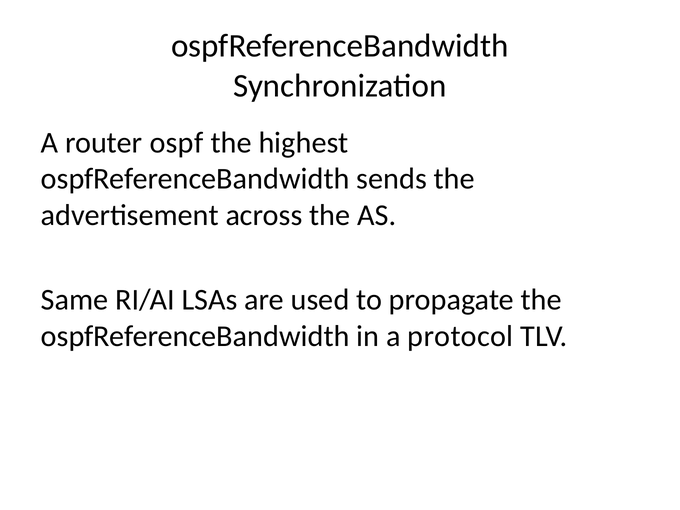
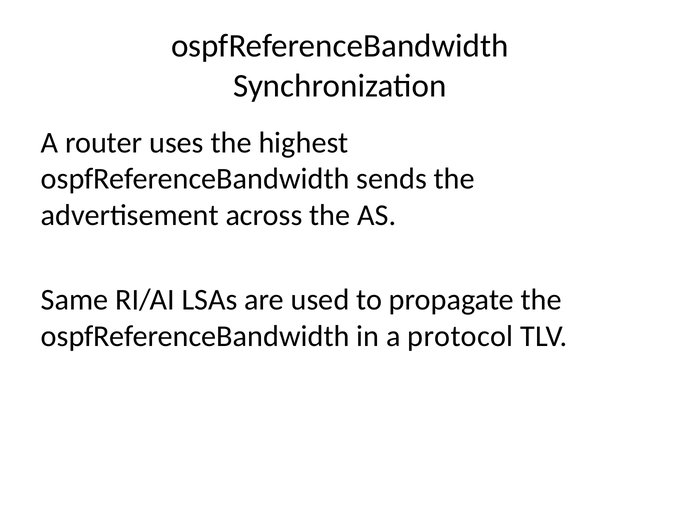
ospf: ospf -> uses
